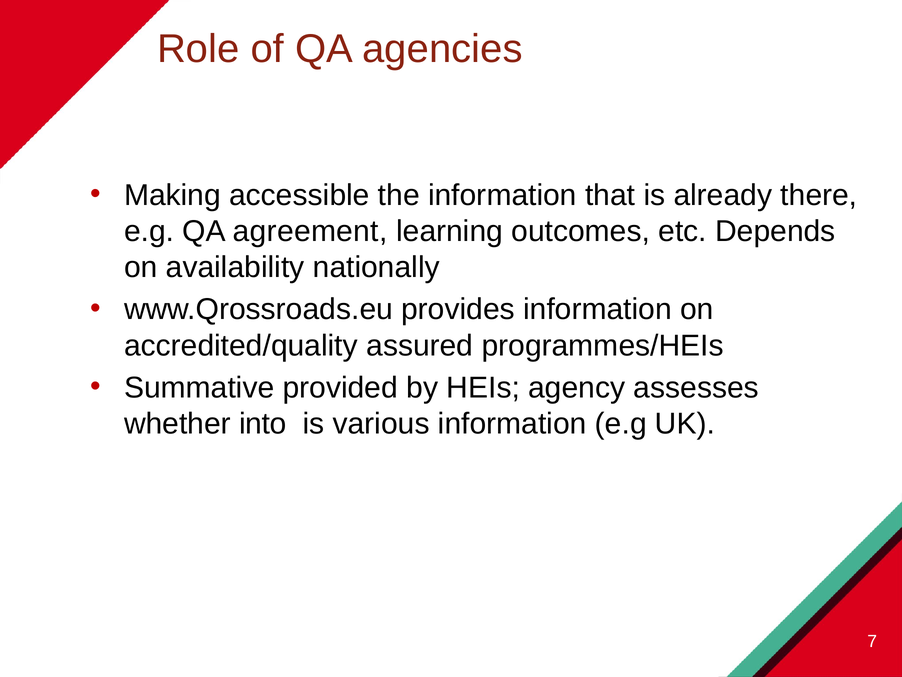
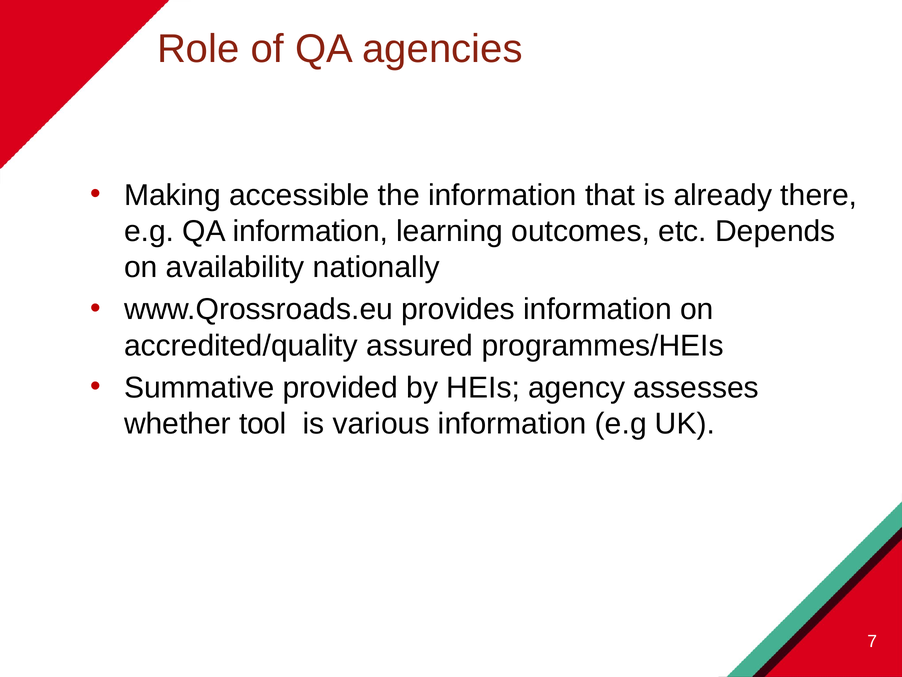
QA agreement: agreement -> information
into: into -> tool
